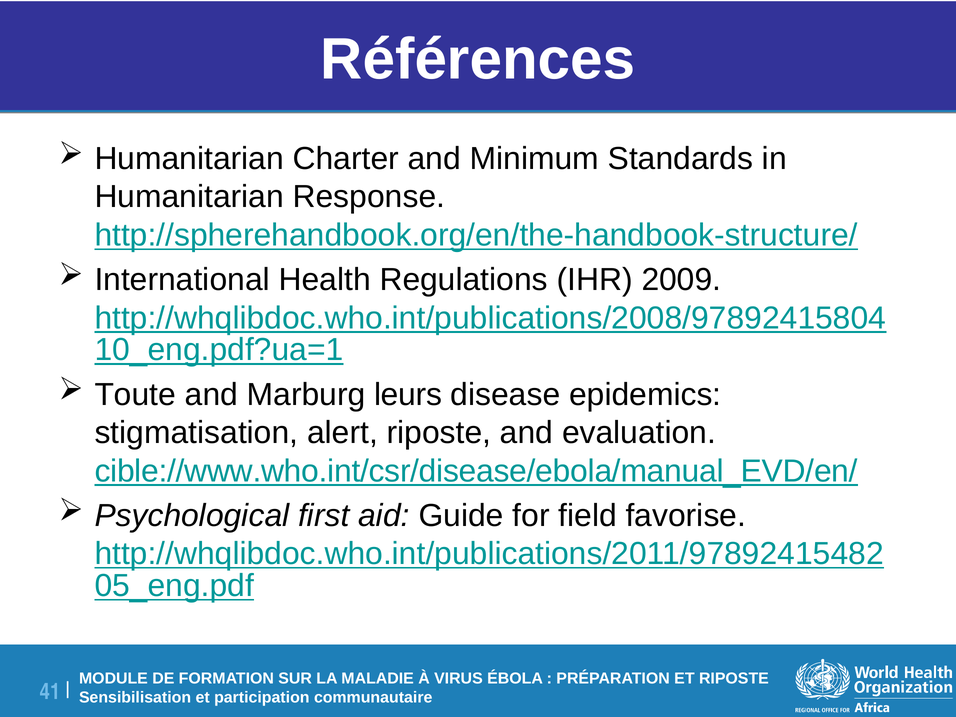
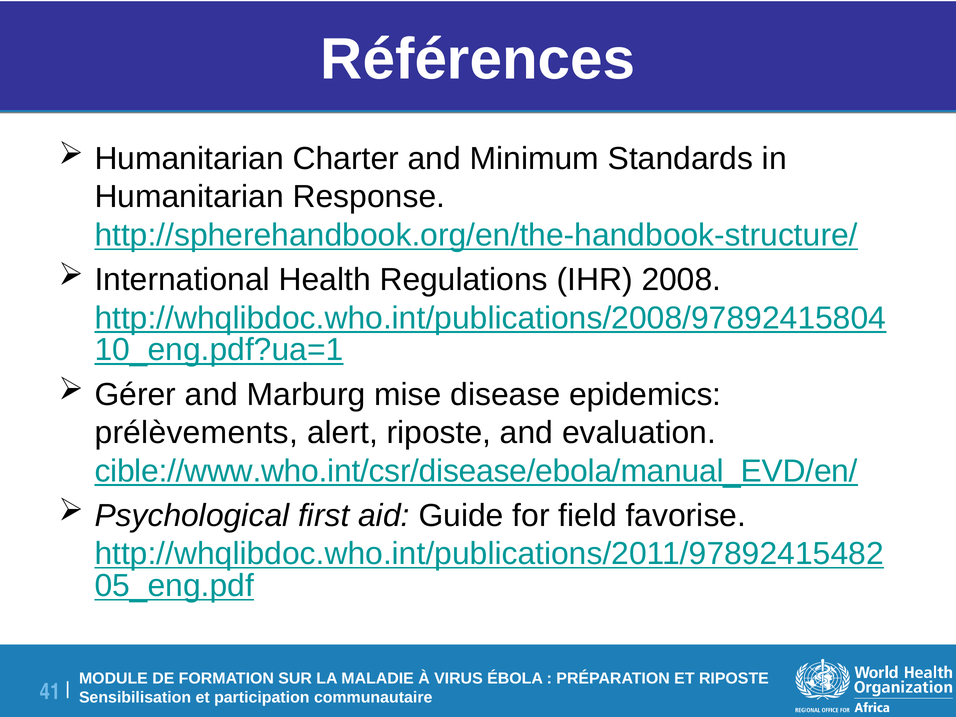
2009: 2009 -> 2008
Toute: Toute -> Gérer
leurs: leurs -> mise
stigmatisation: stigmatisation -> prélèvements
